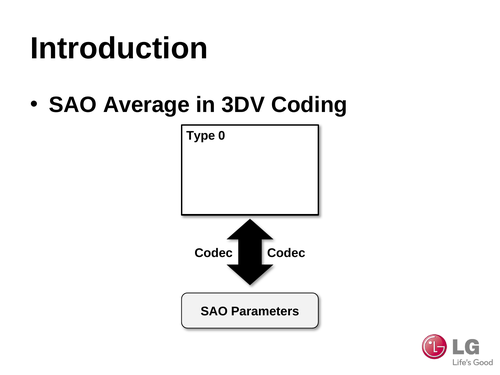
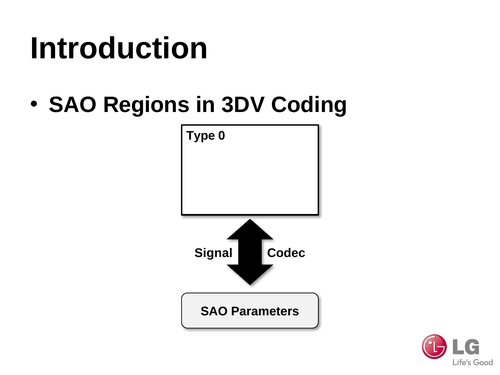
Average: Average -> Regions
Codec at (214, 253): Codec -> Signal
